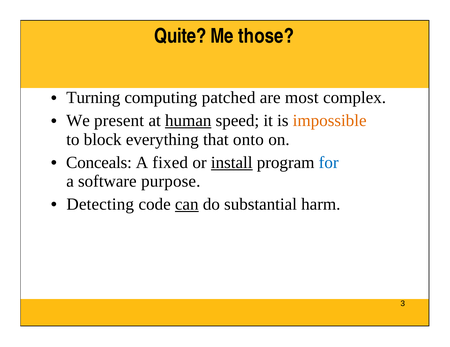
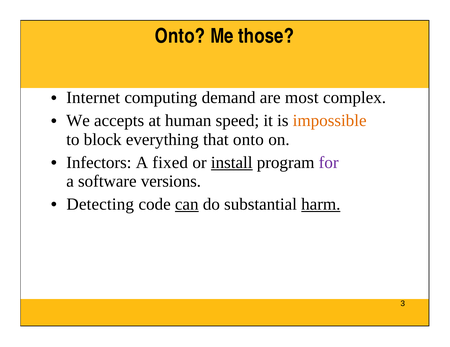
Quite at (180, 36): Quite -> Onto
Turning: Turning -> Internet
patched: patched -> demand
present: present -> accepts
human underline: present -> none
Conceals: Conceals -> Infectors
for colour: blue -> purple
purpose: purpose -> versions
harm underline: none -> present
